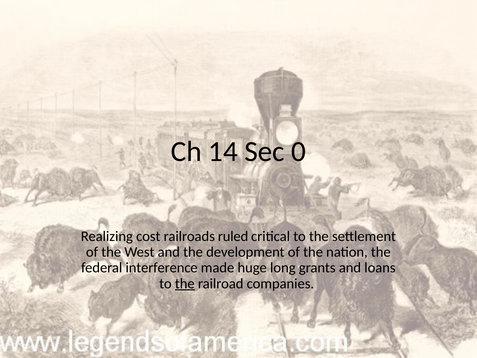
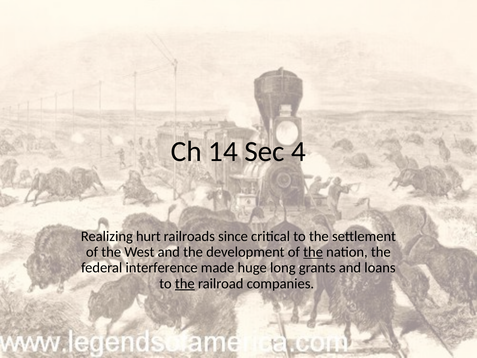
0: 0 -> 4
cost: cost -> hurt
ruled: ruled -> since
the at (313, 252) underline: none -> present
